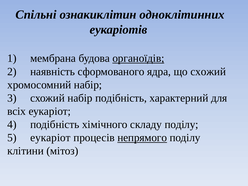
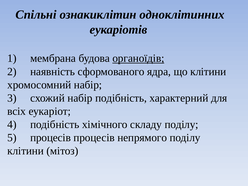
що схожий: схожий -> клітини
5 еукаріот: еукаріот -> процесів
непрямого underline: present -> none
